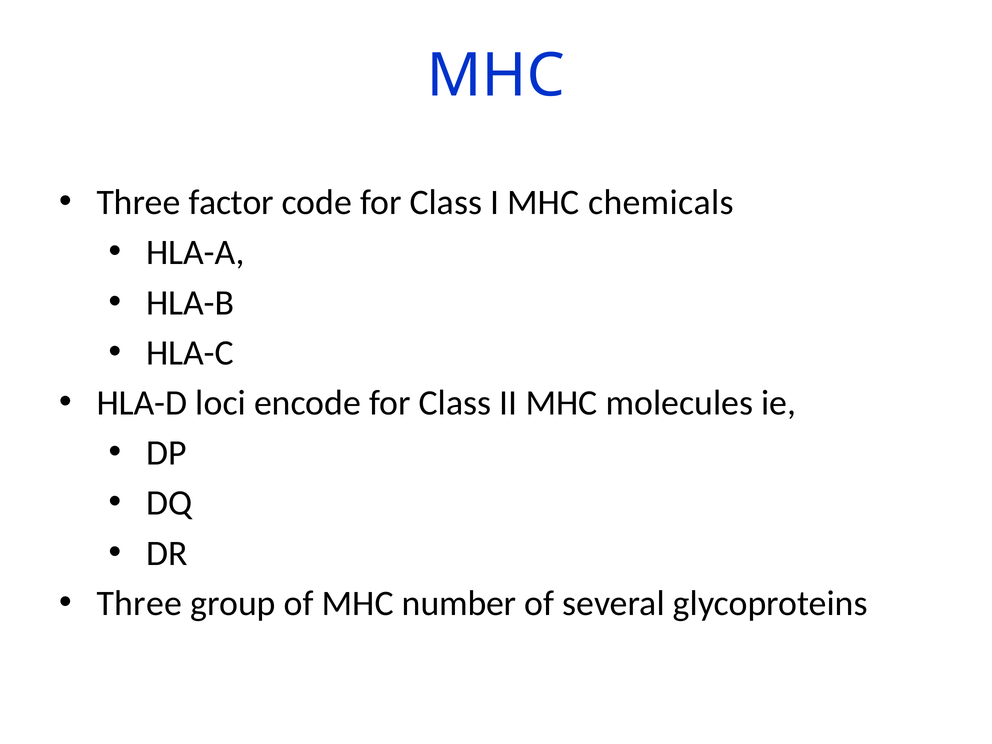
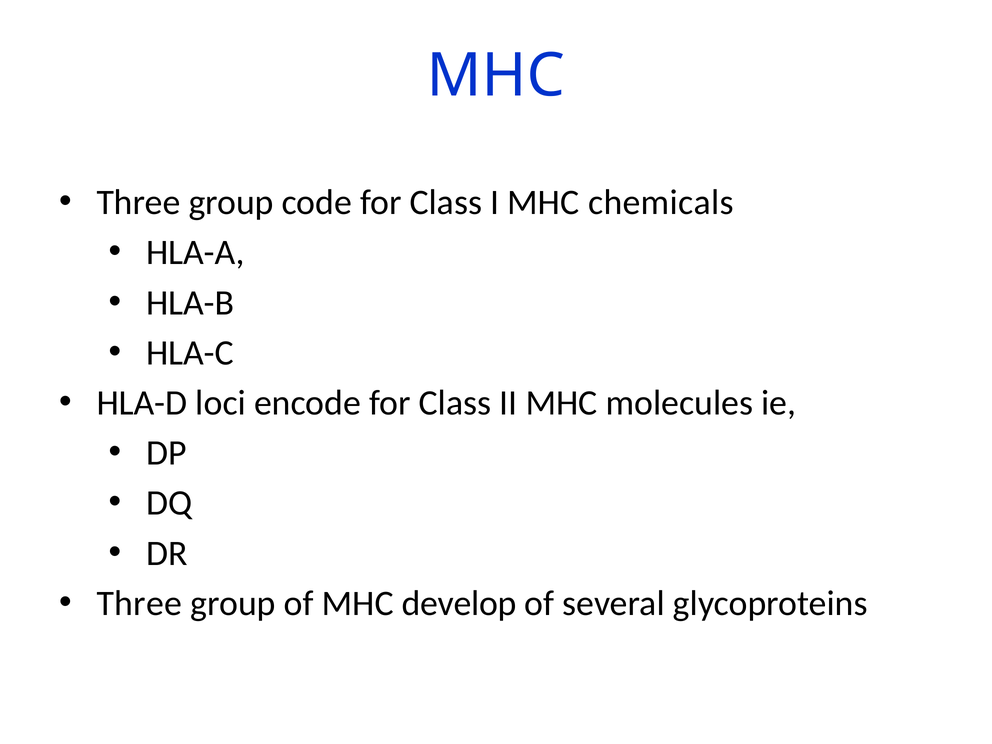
factor at (231, 202): factor -> group
number: number -> develop
